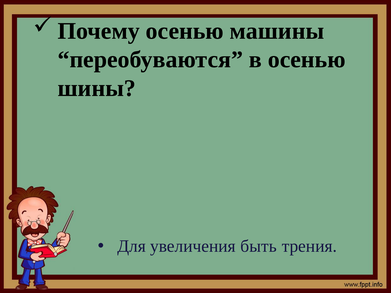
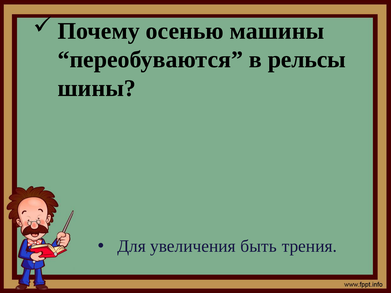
в осенью: осенью -> рельсы
